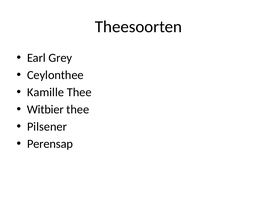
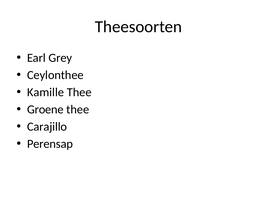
Witbier: Witbier -> Groene
Pilsener: Pilsener -> Carajillo
